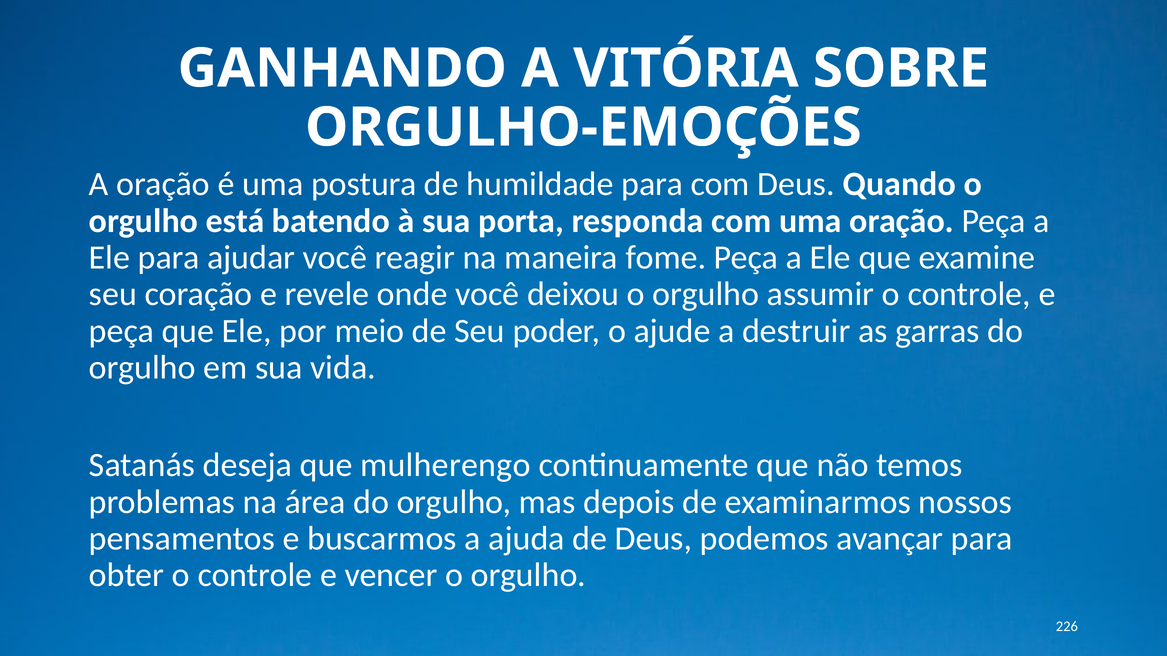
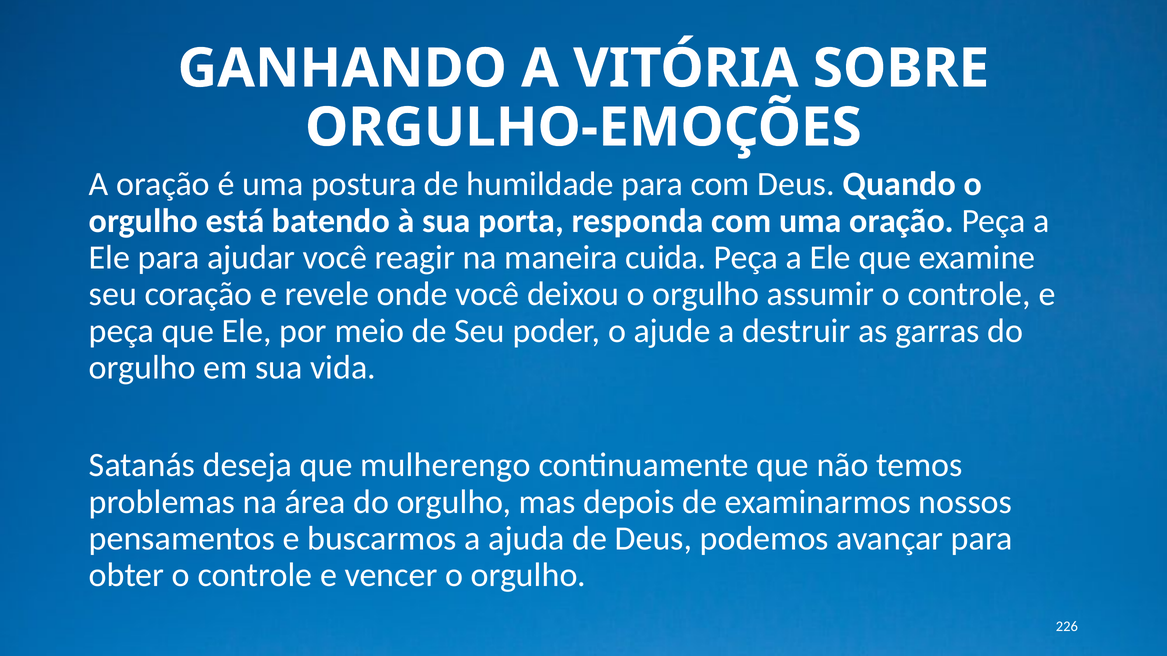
fome: fome -> cuida
